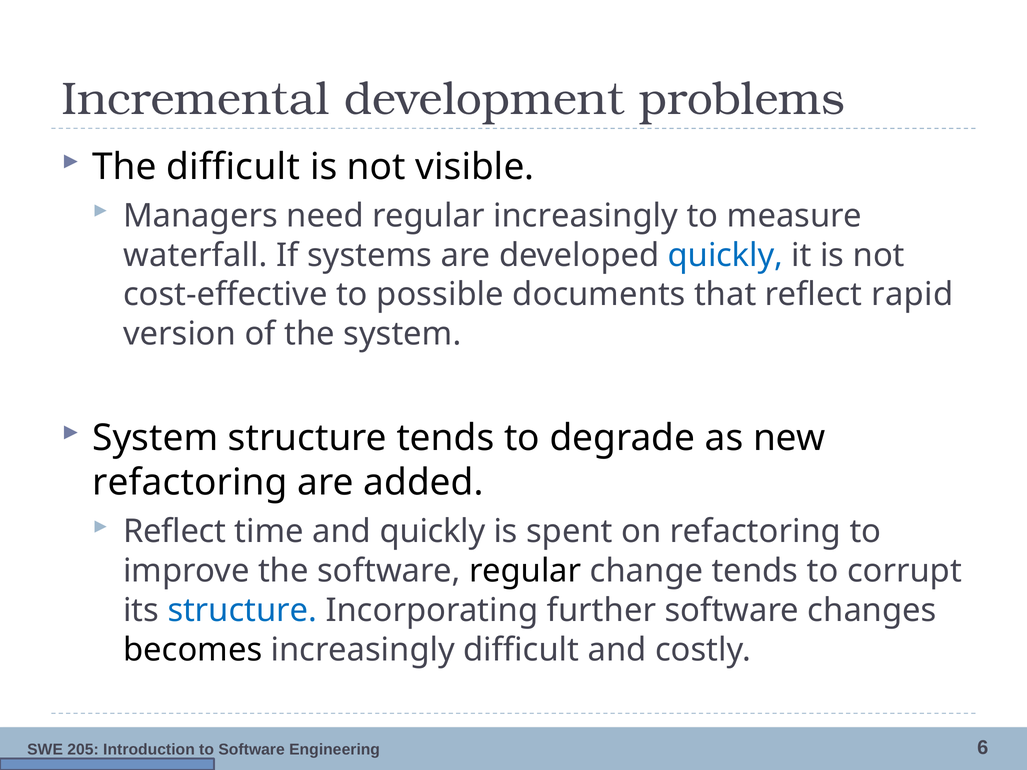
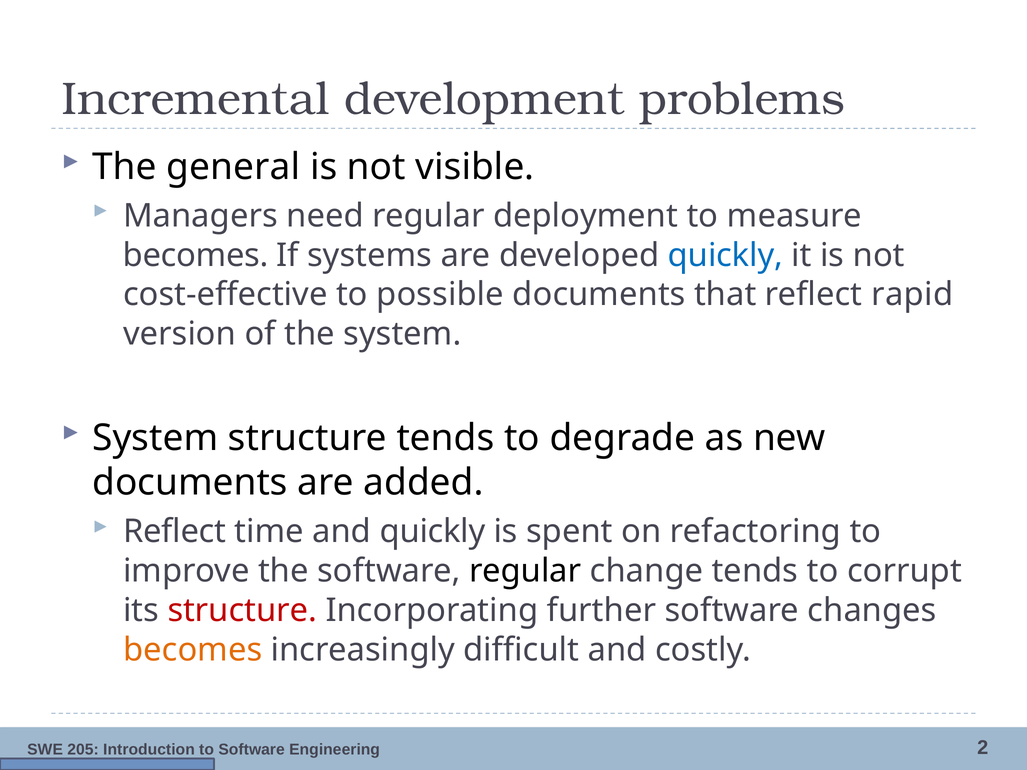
The difficult: difficult -> general
regular increasingly: increasingly -> deployment
waterfall at (195, 255): waterfall -> becomes
refactoring at (190, 483): refactoring -> documents
structure at (242, 611) colour: blue -> red
becomes at (193, 650) colour: black -> orange
6: 6 -> 2
